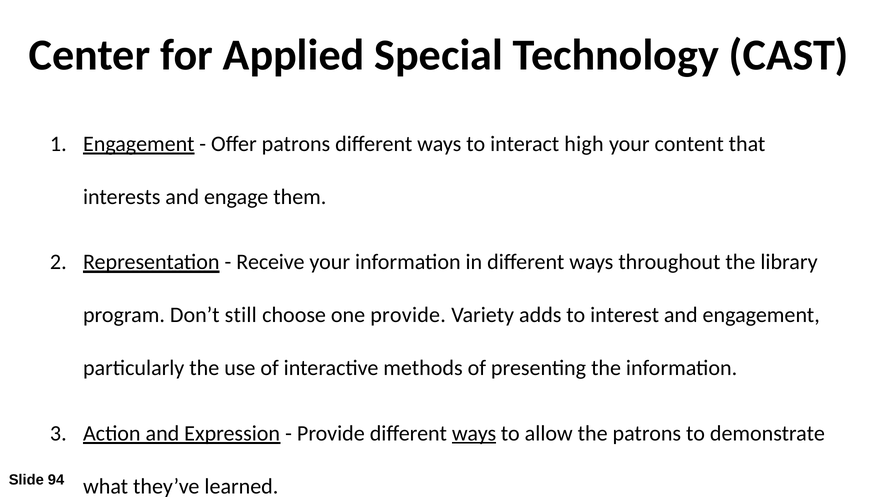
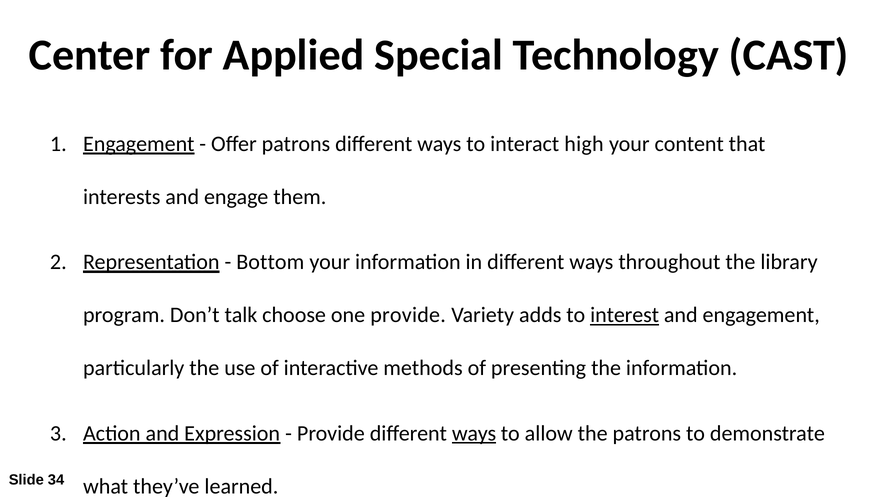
Receive: Receive -> Bottom
still: still -> talk
interest underline: none -> present
94: 94 -> 34
